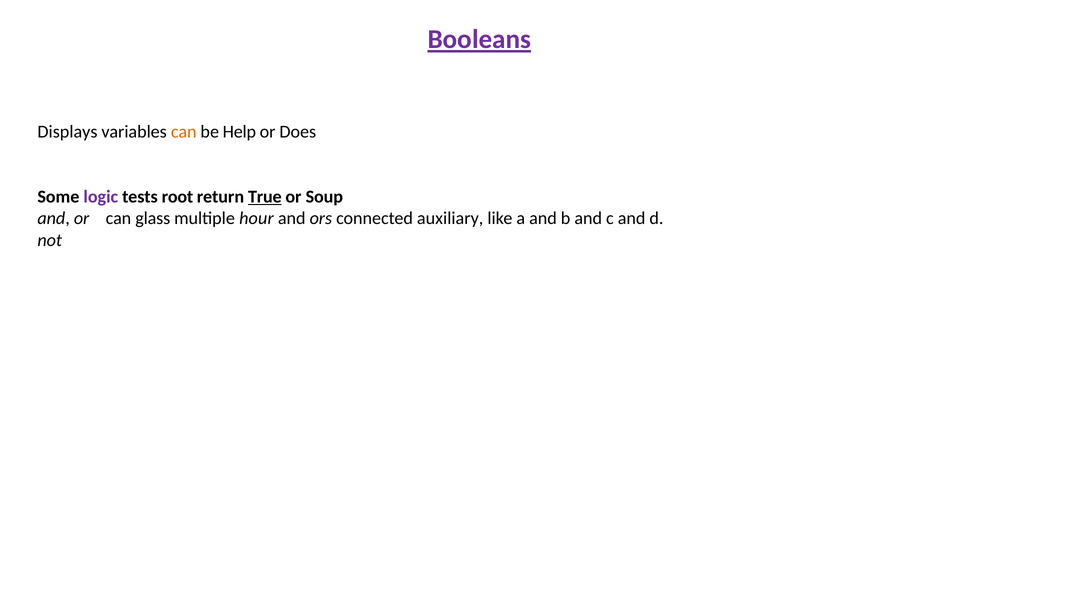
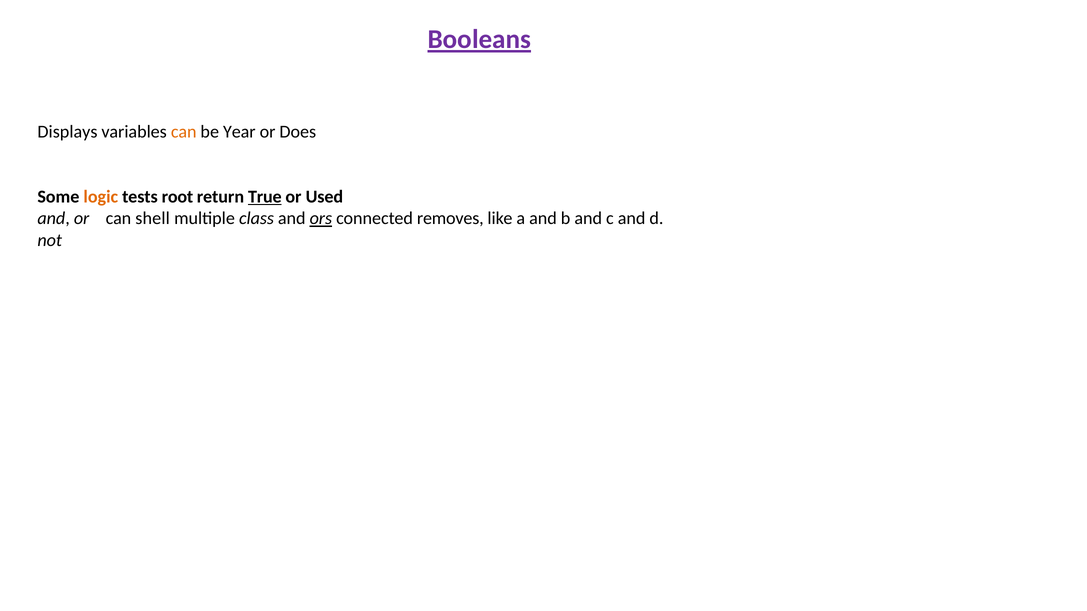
Help: Help -> Year
logic colour: purple -> orange
Soup: Soup -> Used
glass: glass -> shell
hour: hour -> class
ors underline: none -> present
auxiliary: auxiliary -> removes
